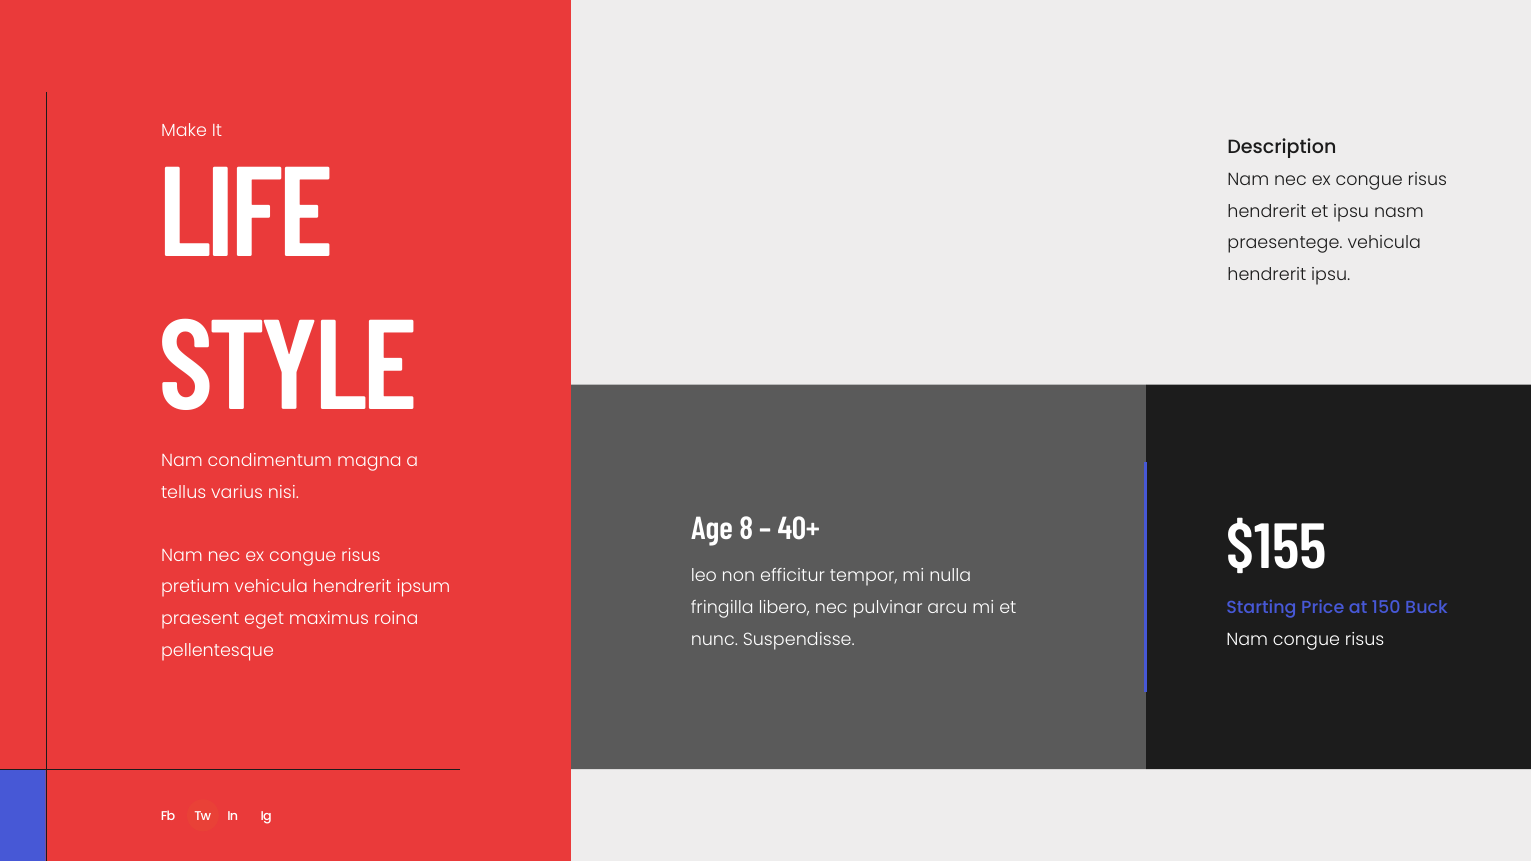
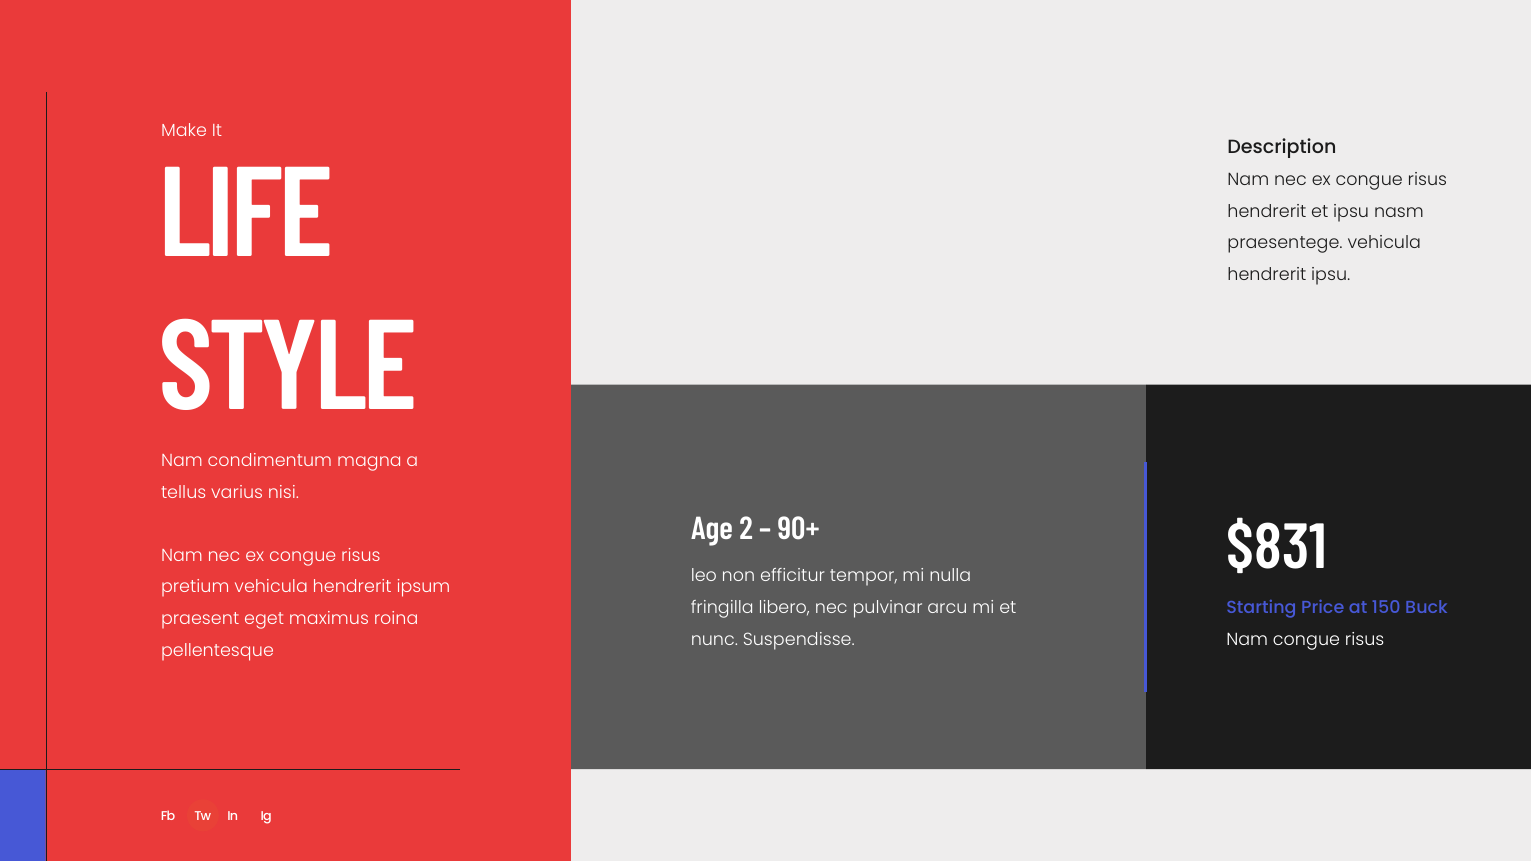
8: 8 -> 2
40+: 40+ -> 90+
$155: $155 -> $831
